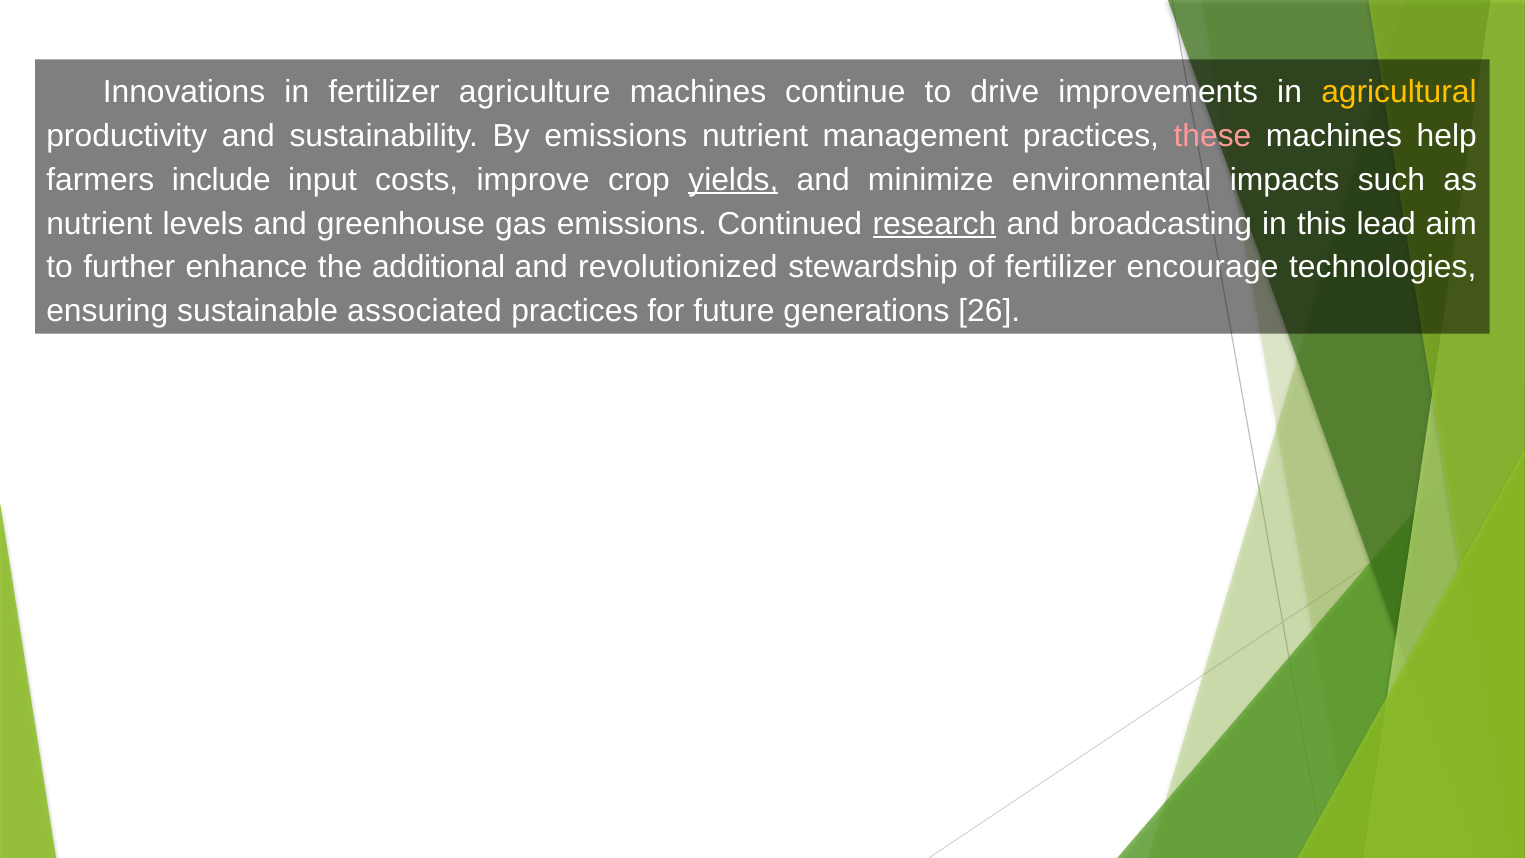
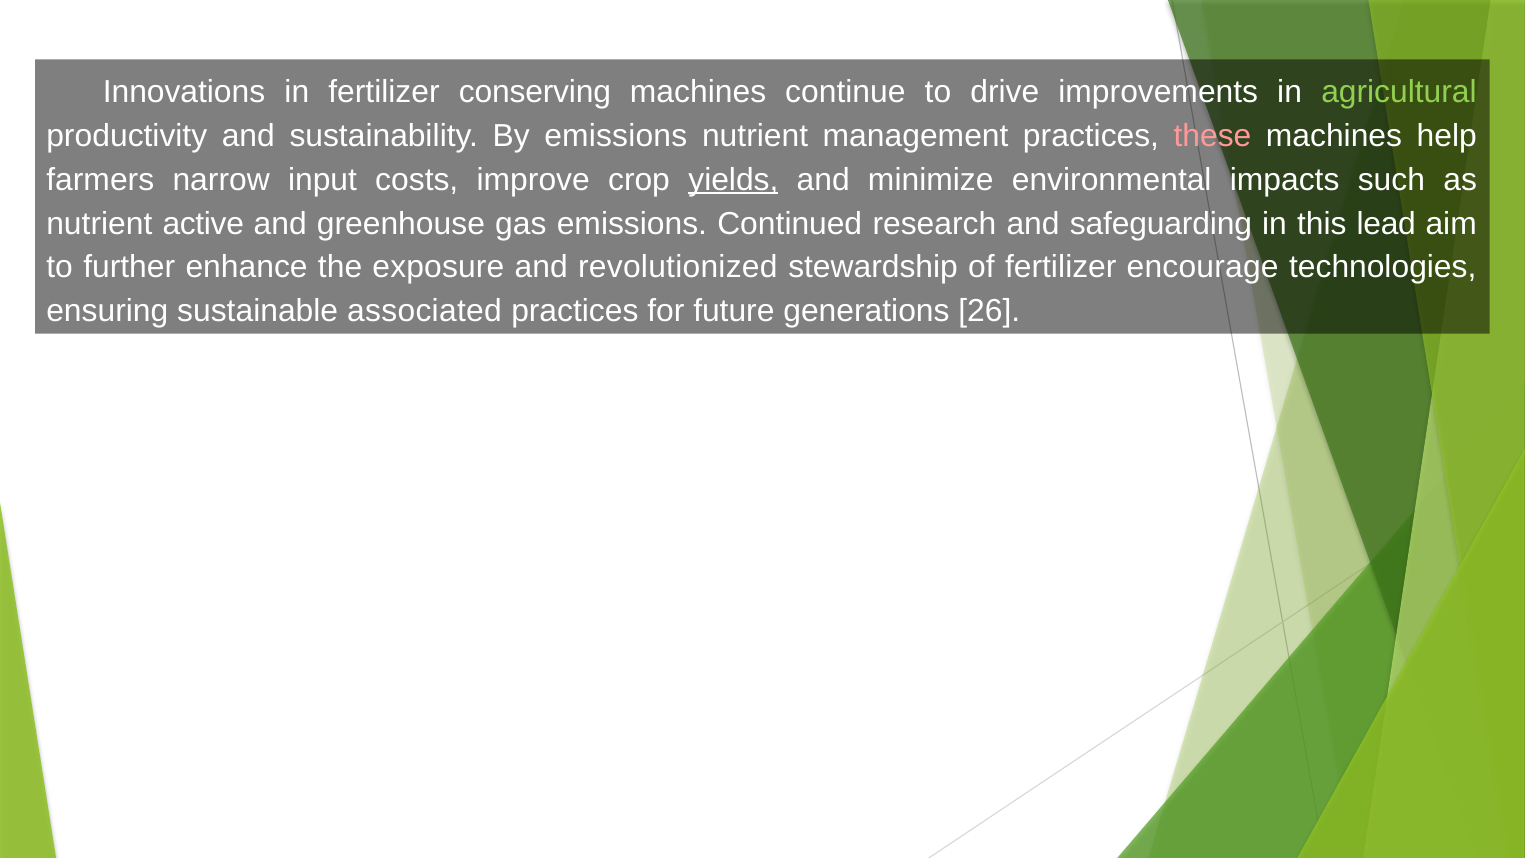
agriculture: agriculture -> conserving
agricultural colour: yellow -> light green
include: include -> narrow
levels: levels -> active
research underline: present -> none
broadcasting: broadcasting -> safeguarding
additional: additional -> exposure
